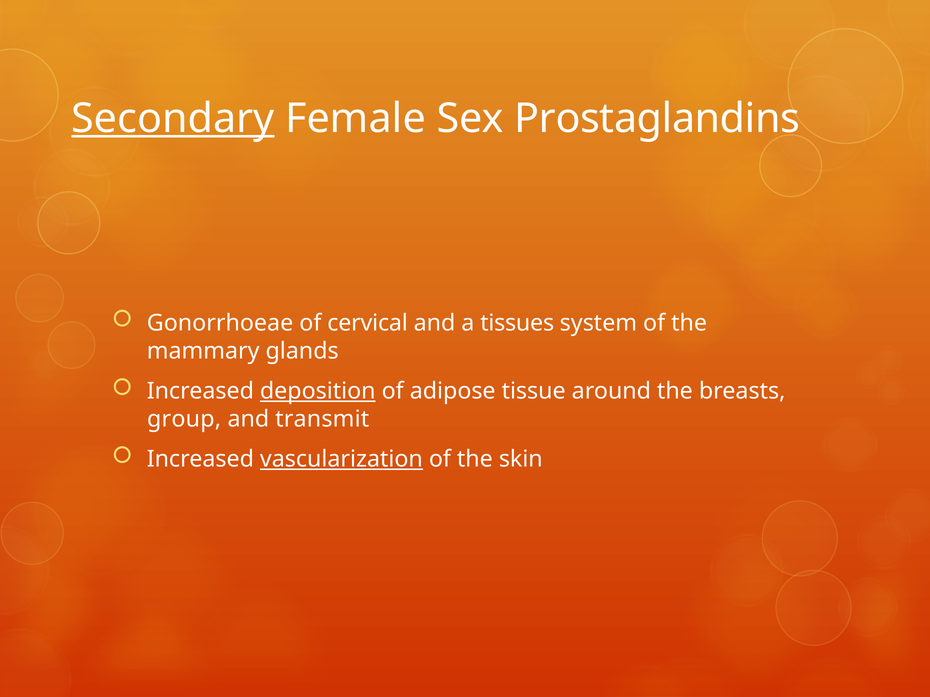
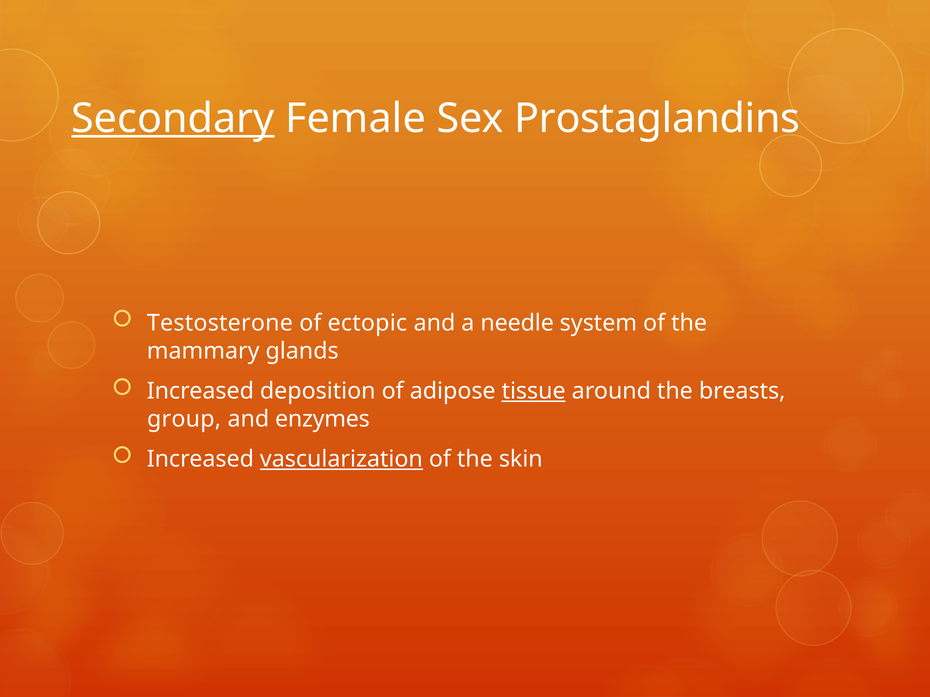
Gonorrhoeae: Gonorrhoeae -> Testosterone
cervical: cervical -> ectopic
tissues: tissues -> needle
deposition underline: present -> none
tissue underline: none -> present
transmit: transmit -> enzymes
